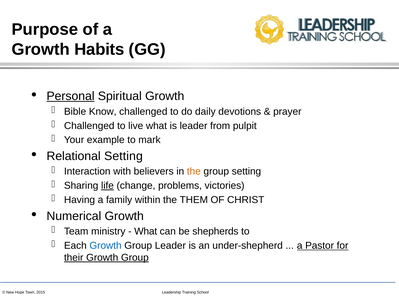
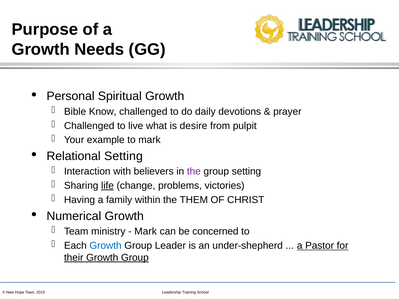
Habits: Habits -> Needs
Personal underline: present -> none
is leader: leader -> desire
the at (194, 172) colour: orange -> purple
What at (146, 232): What -> Mark
shepherds: shepherds -> concerned
